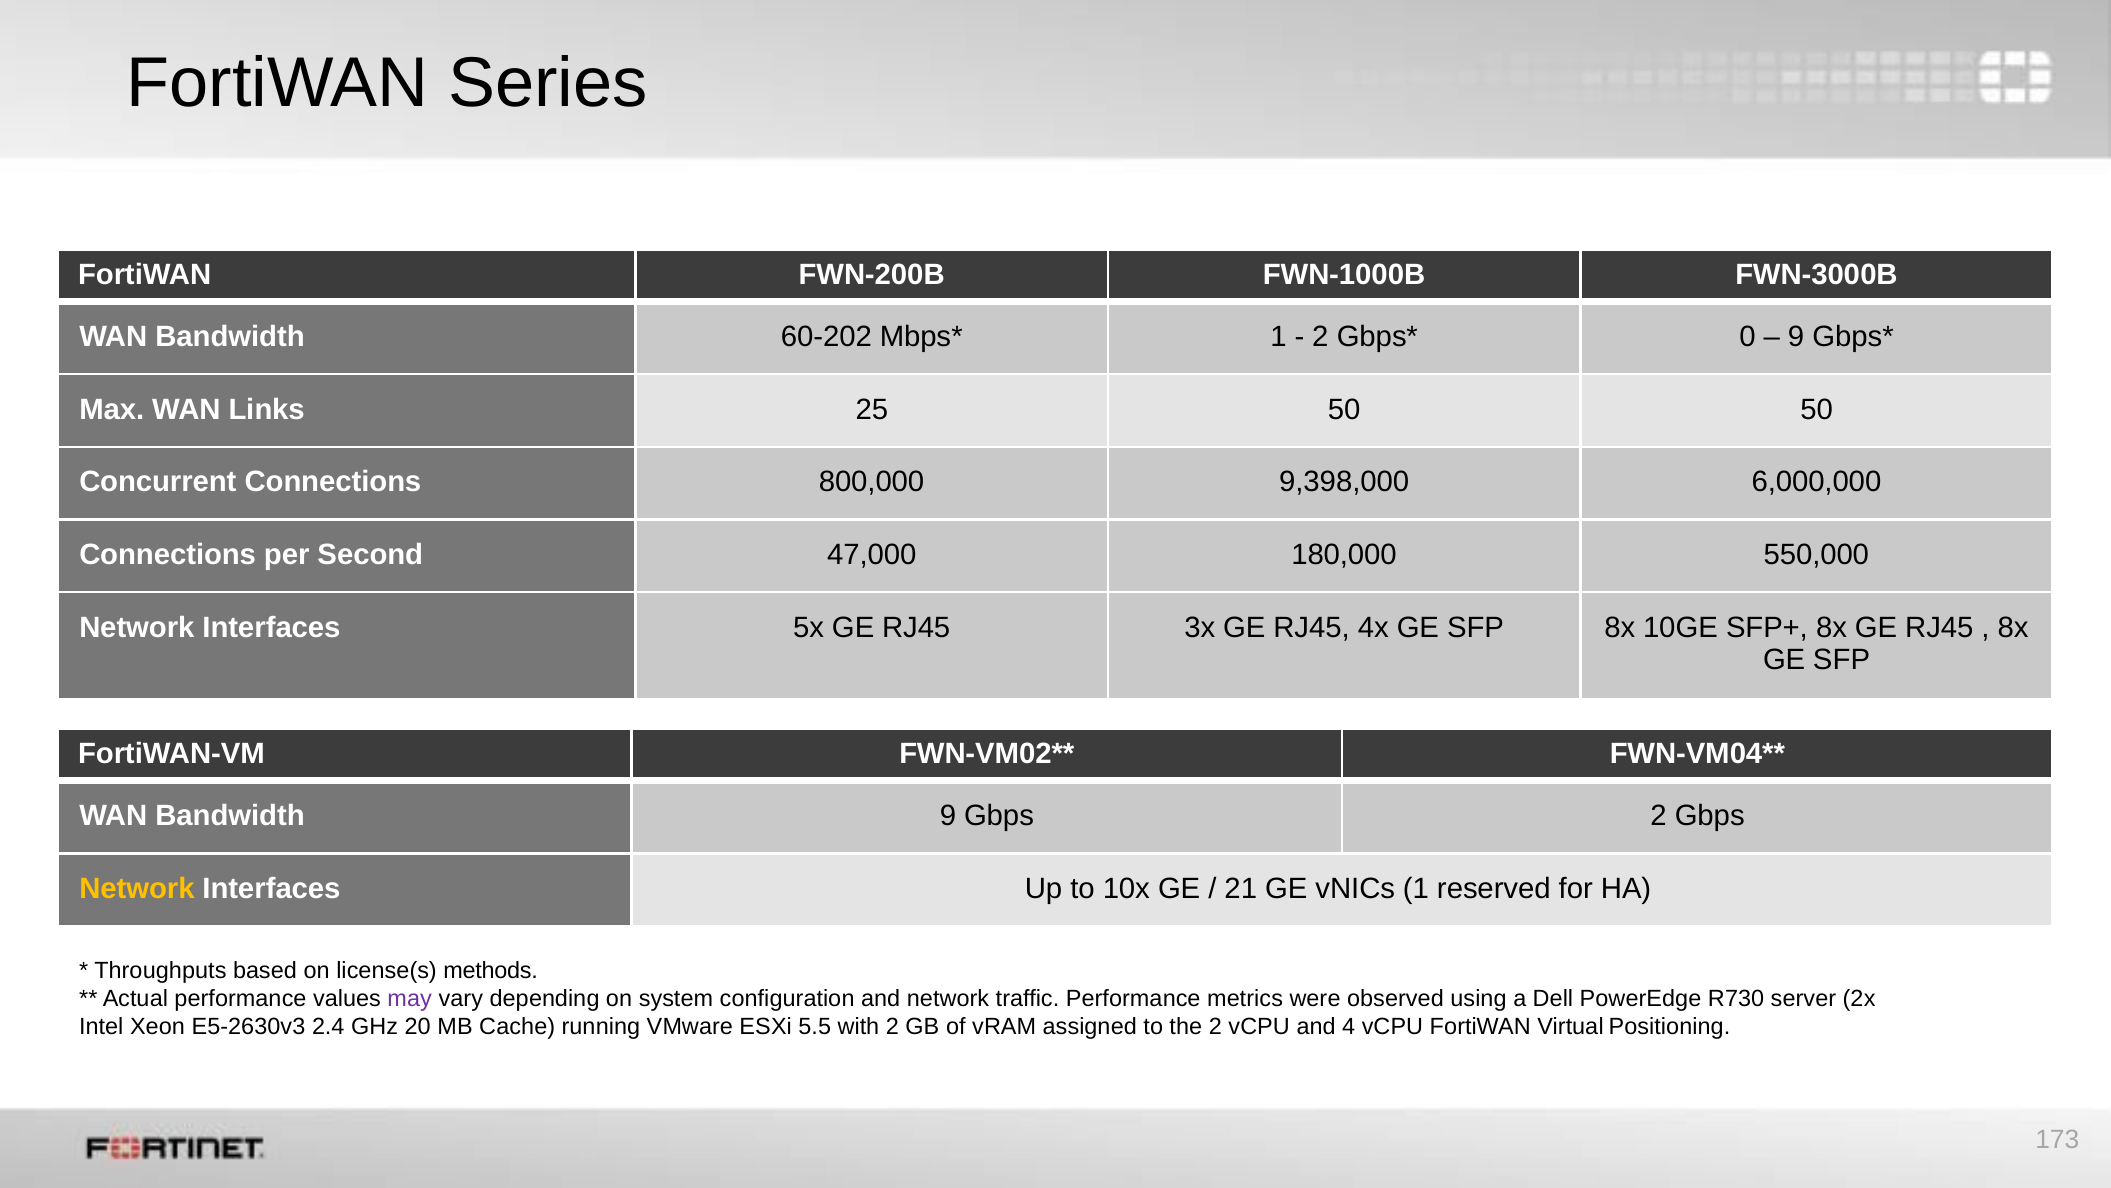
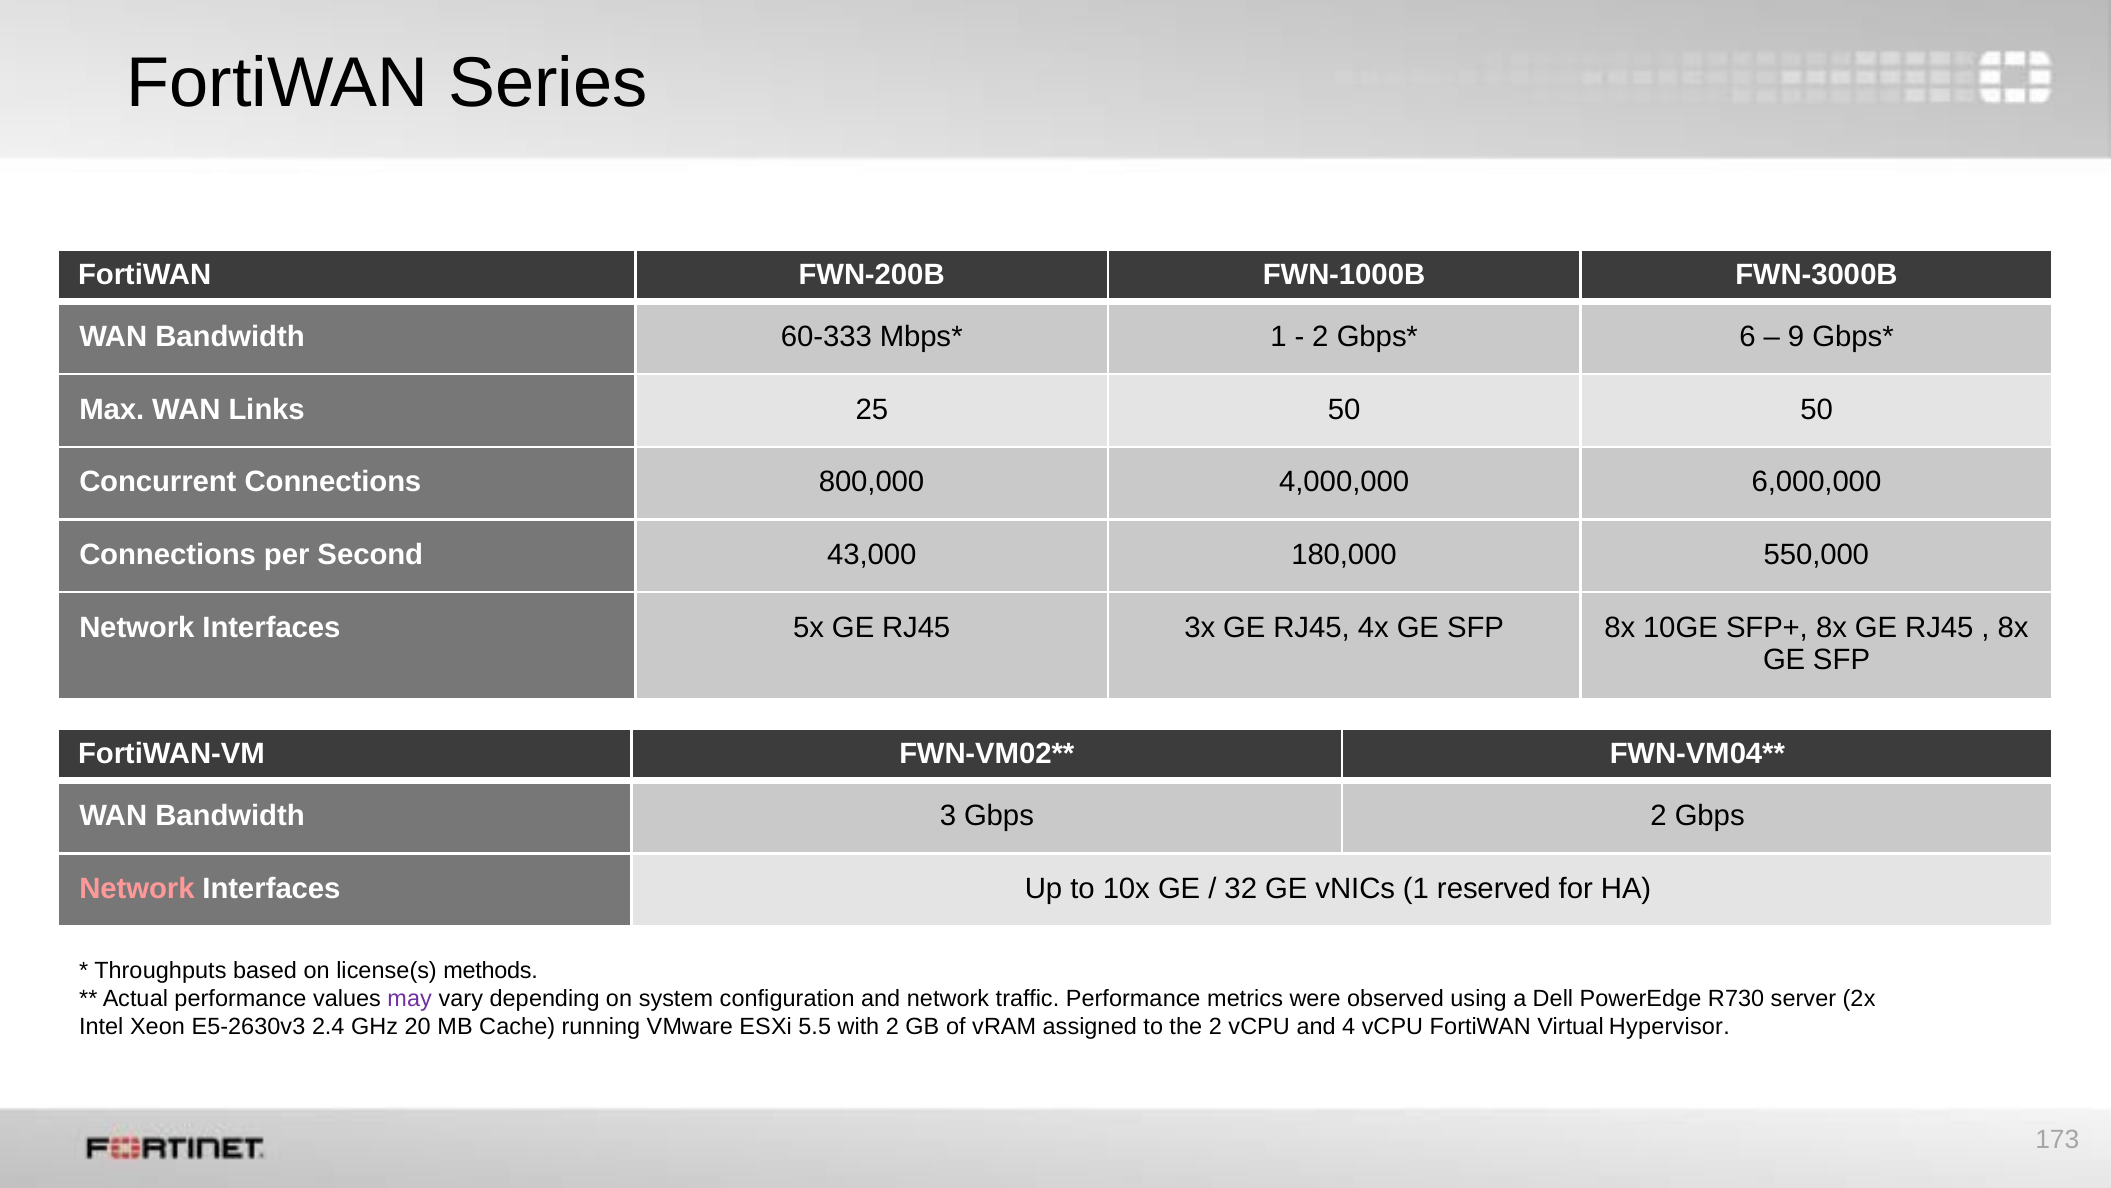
60-202: 60-202 -> 60-333
0: 0 -> 6
9,398,000: 9,398,000 -> 4,000,000
47,000: 47,000 -> 43,000
Bandwidth 9: 9 -> 3
Network at (137, 888) colour: yellow -> pink
21: 21 -> 32
Positioning: Positioning -> Hypervisor
